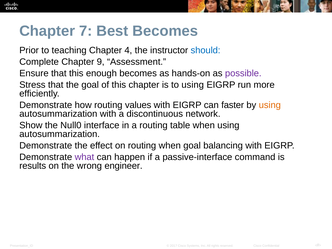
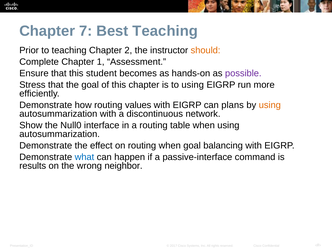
Best Becomes: Becomes -> Teaching
4: 4 -> 2
should colour: blue -> orange
9: 9 -> 1
enough: enough -> student
faster: faster -> plans
what colour: purple -> blue
engineer: engineer -> neighbor
